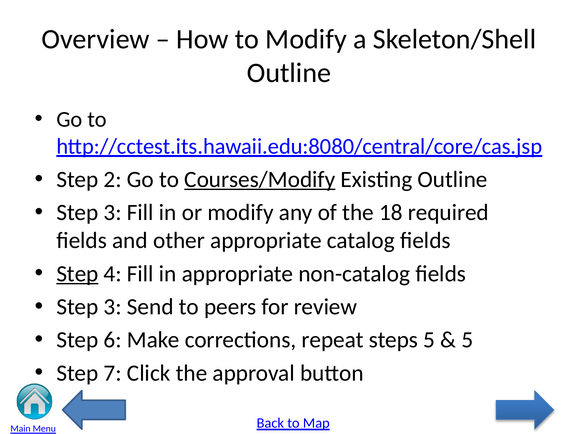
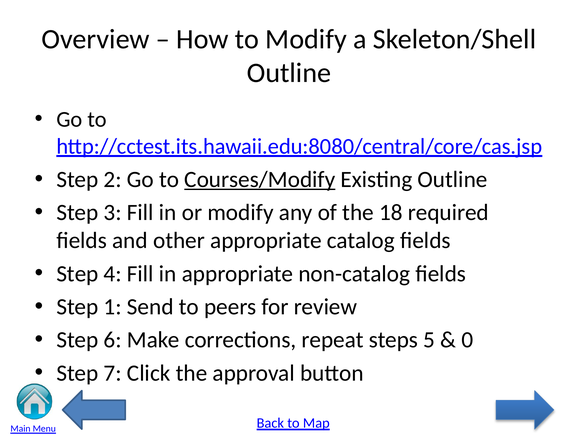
Step at (77, 273) underline: present -> none
3 at (113, 306): 3 -> 1
5 at (467, 340): 5 -> 0
